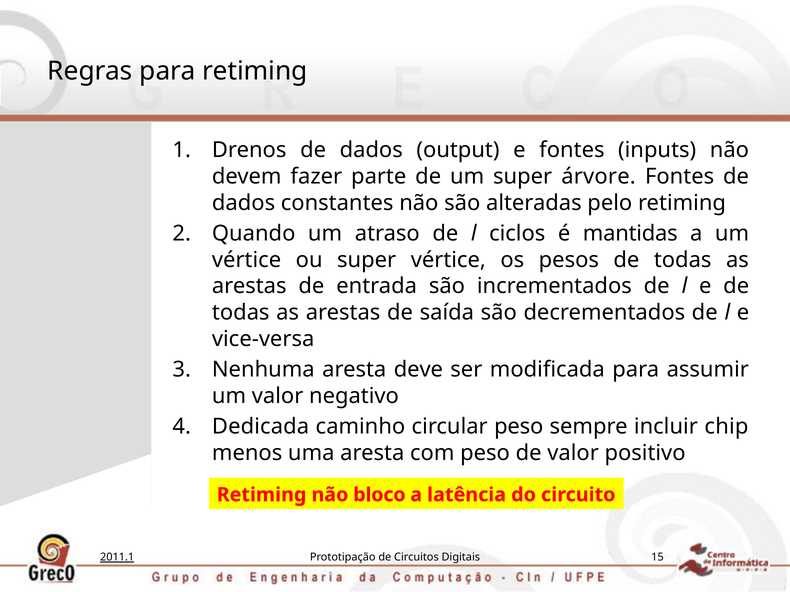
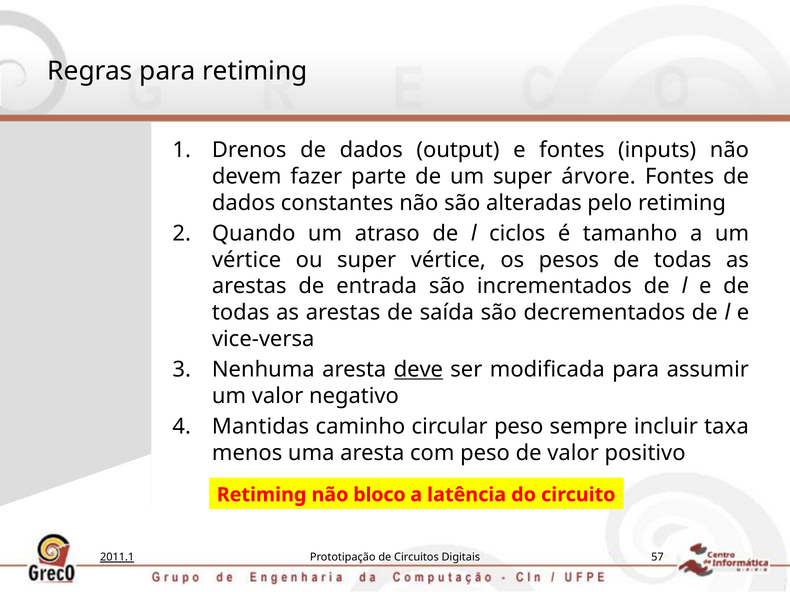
mantidas: mantidas -> tamanho
deve underline: none -> present
Dedicada: Dedicada -> Mantidas
chip: chip -> taxa
15: 15 -> 57
